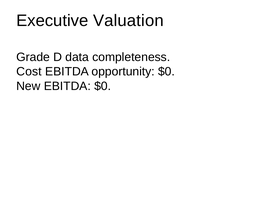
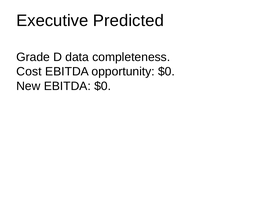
Valuation: Valuation -> Predicted
